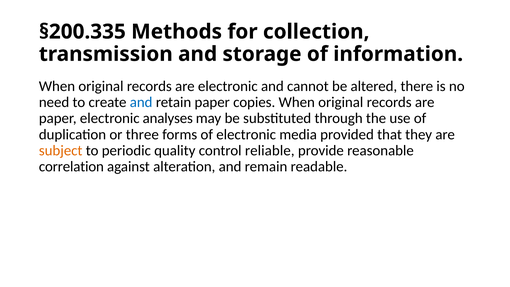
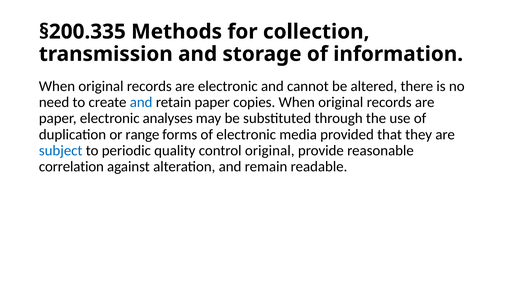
three: three -> range
subject colour: orange -> blue
control reliable: reliable -> original
